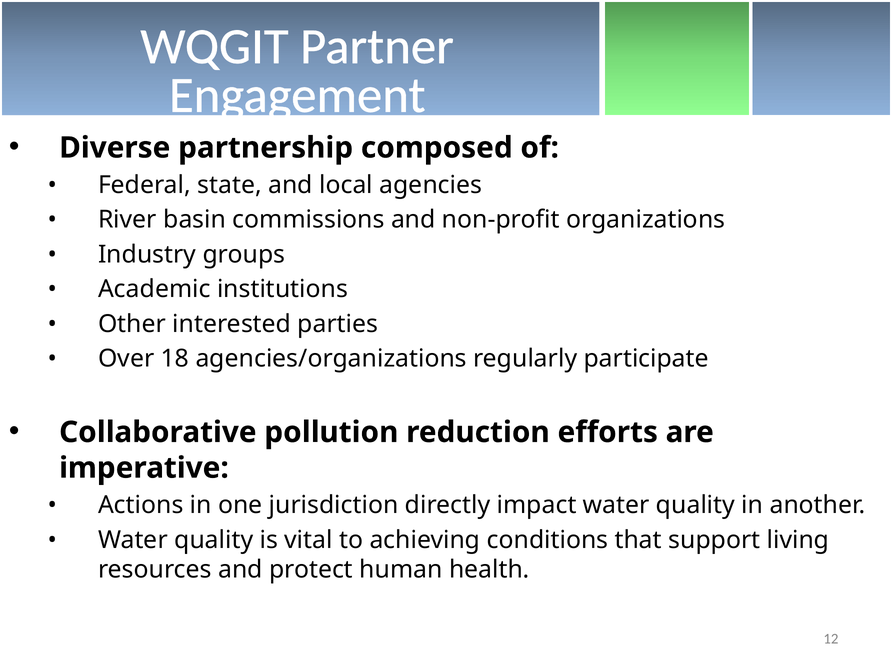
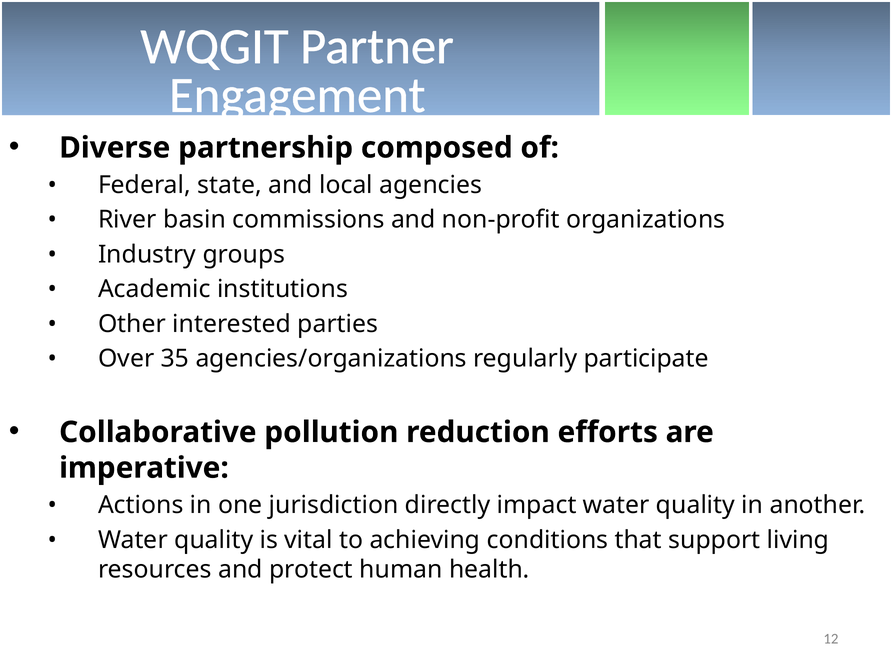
18: 18 -> 35
